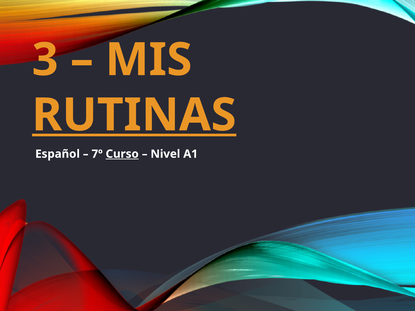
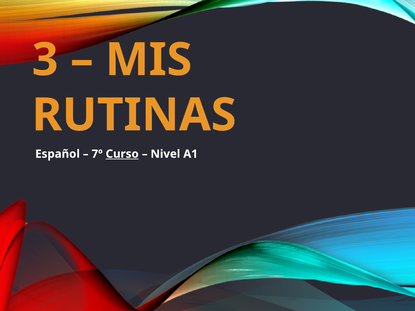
RUTINAS underline: present -> none
